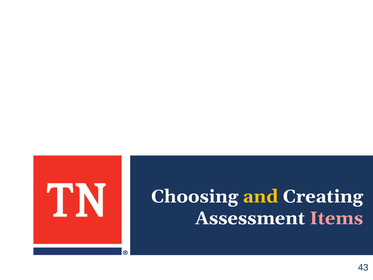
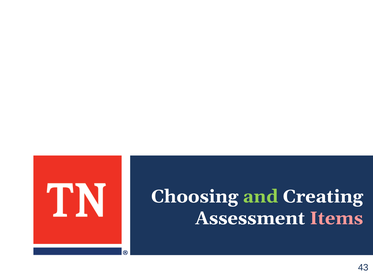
and colour: yellow -> light green
